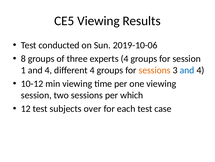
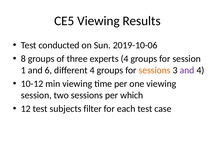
1 and 4: 4 -> 6
and at (187, 70) colour: blue -> purple
over: over -> filter
